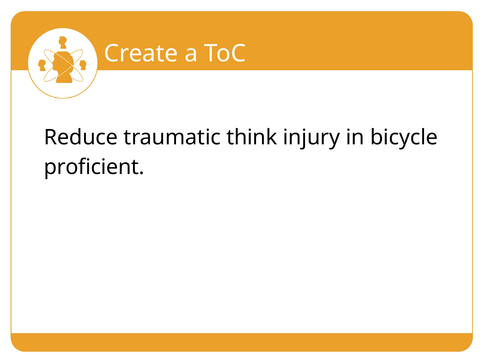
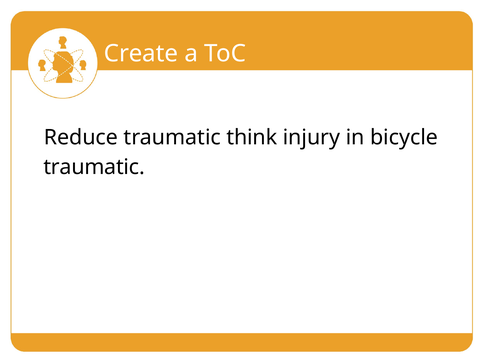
proficient at (94, 167): proficient -> traumatic
